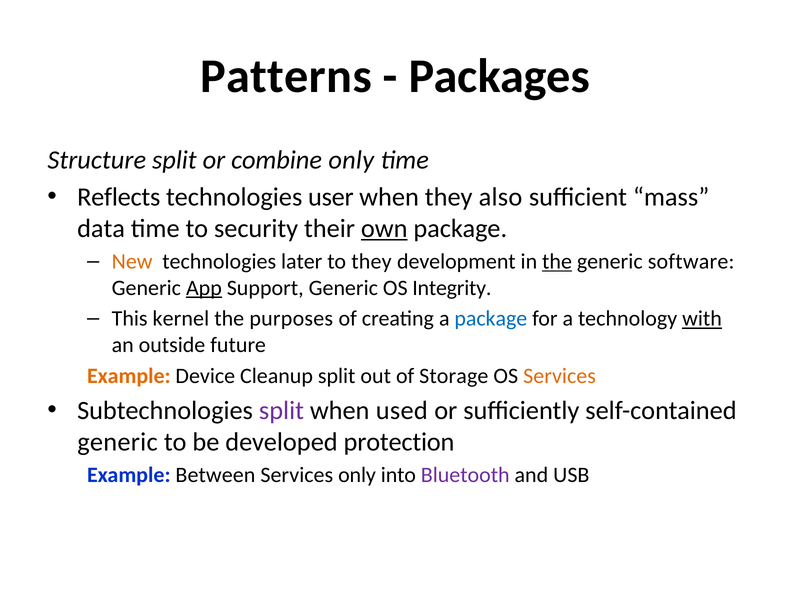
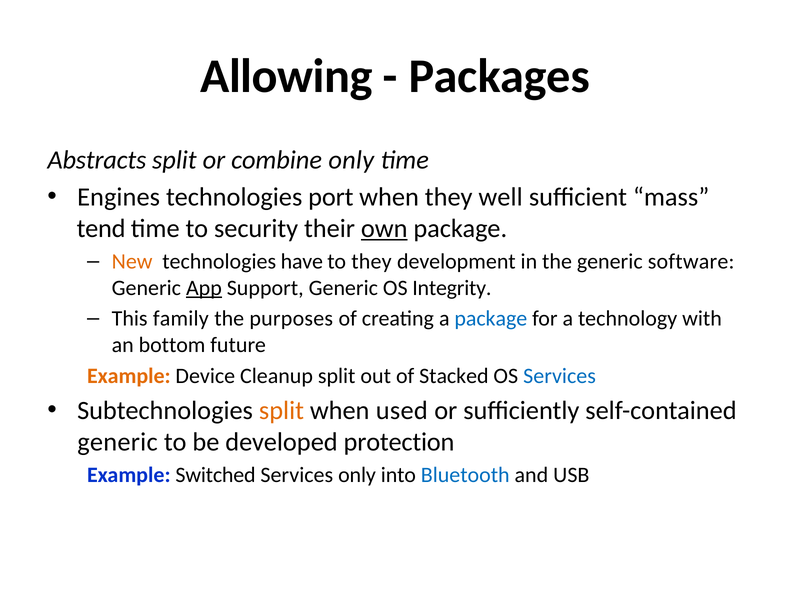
Patterns: Patterns -> Allowing
Structure: Structure -> Abstracts
Reflects: Reflects -> Engines
user: user -> port
also: also -> well
data: data -> tend
later: later -> have
the at (557, 262) underline: present -> none
kernel: kernel -> family
with underline: present -> none
outside: outside -> bottom
Storage: Storage -> Stacked
Services at (560, 376) colour: orange -> blue
split at (281, 411) colour: purple -> orange
Between: Between -> Switched
Bluetooth colour: purple -> blue
